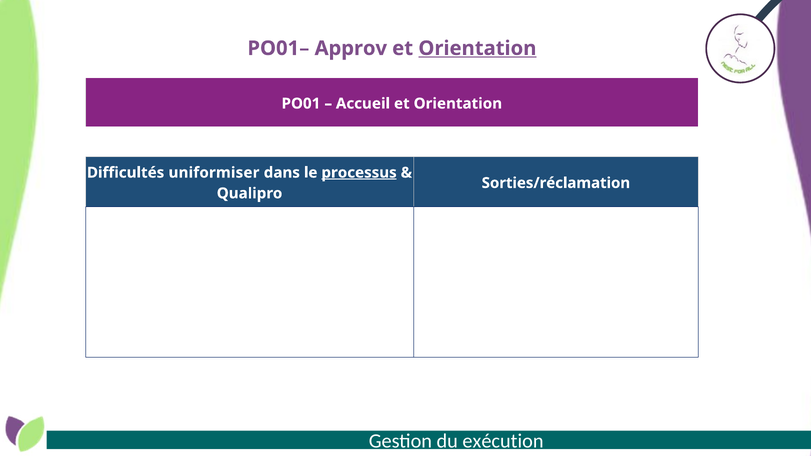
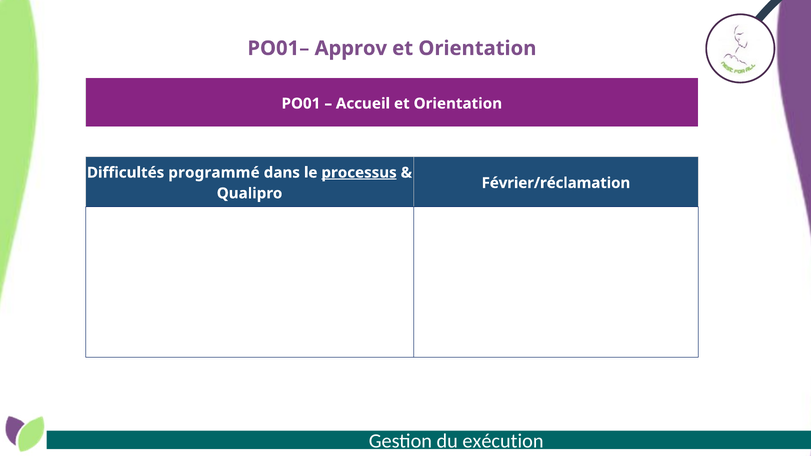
Orientation at (477, 48) underline: present -> none
uniformiser: uniformiser -> programmé
Sorties/réclamation: Sorties/réclamation -> Février/réclamation
